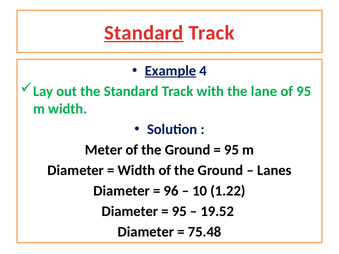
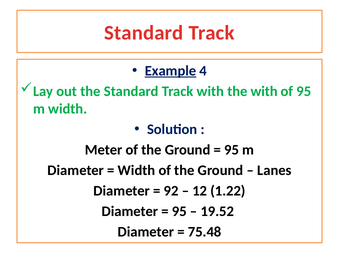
Standard at (144, 33) underline: present -> none
the lane: lane -> with
96: 96 -> 92
10: 10 -> 12
